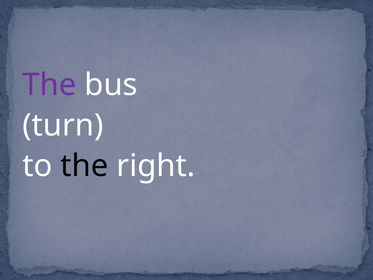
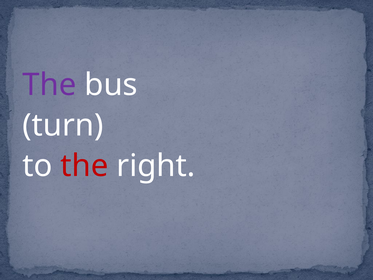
the at (84, 166) colour: black -> red
